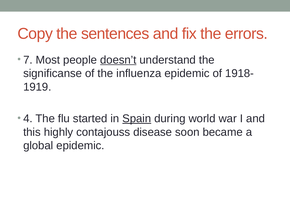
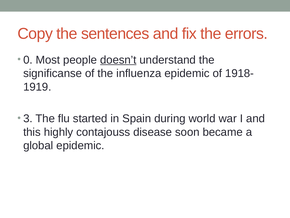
7: 7 -> 0
4: 4 -> 3
Spain underline: present -> none
